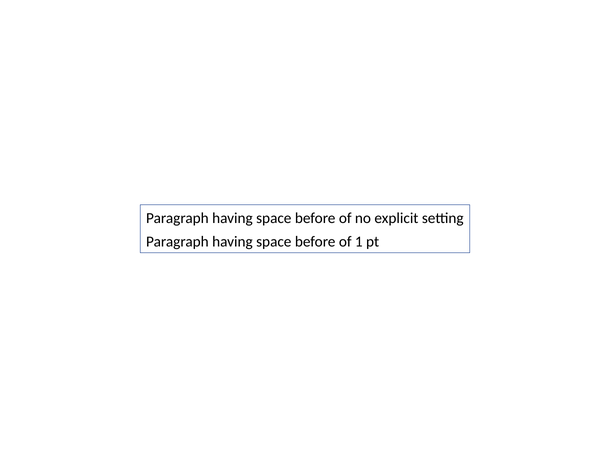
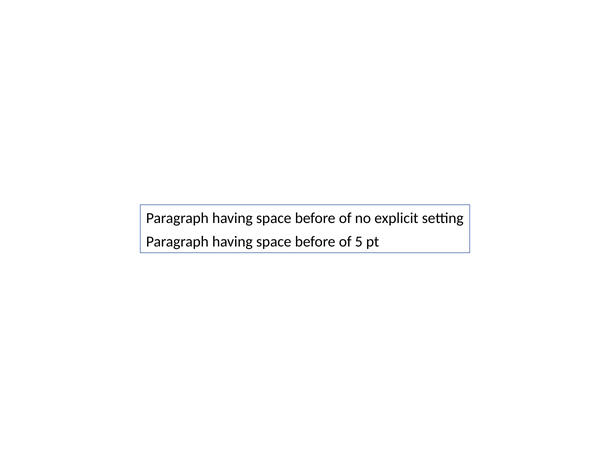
1: 1 -> 5
